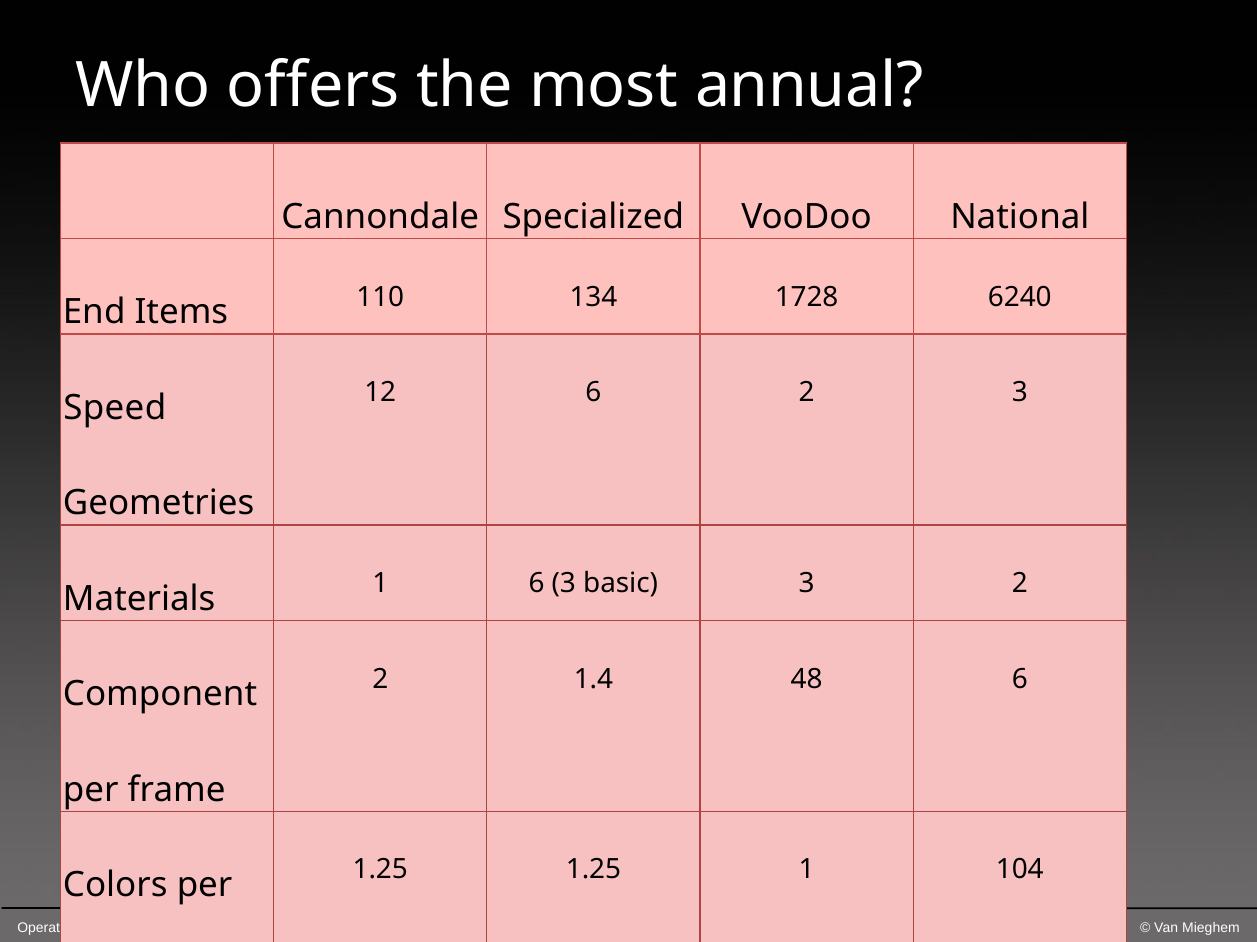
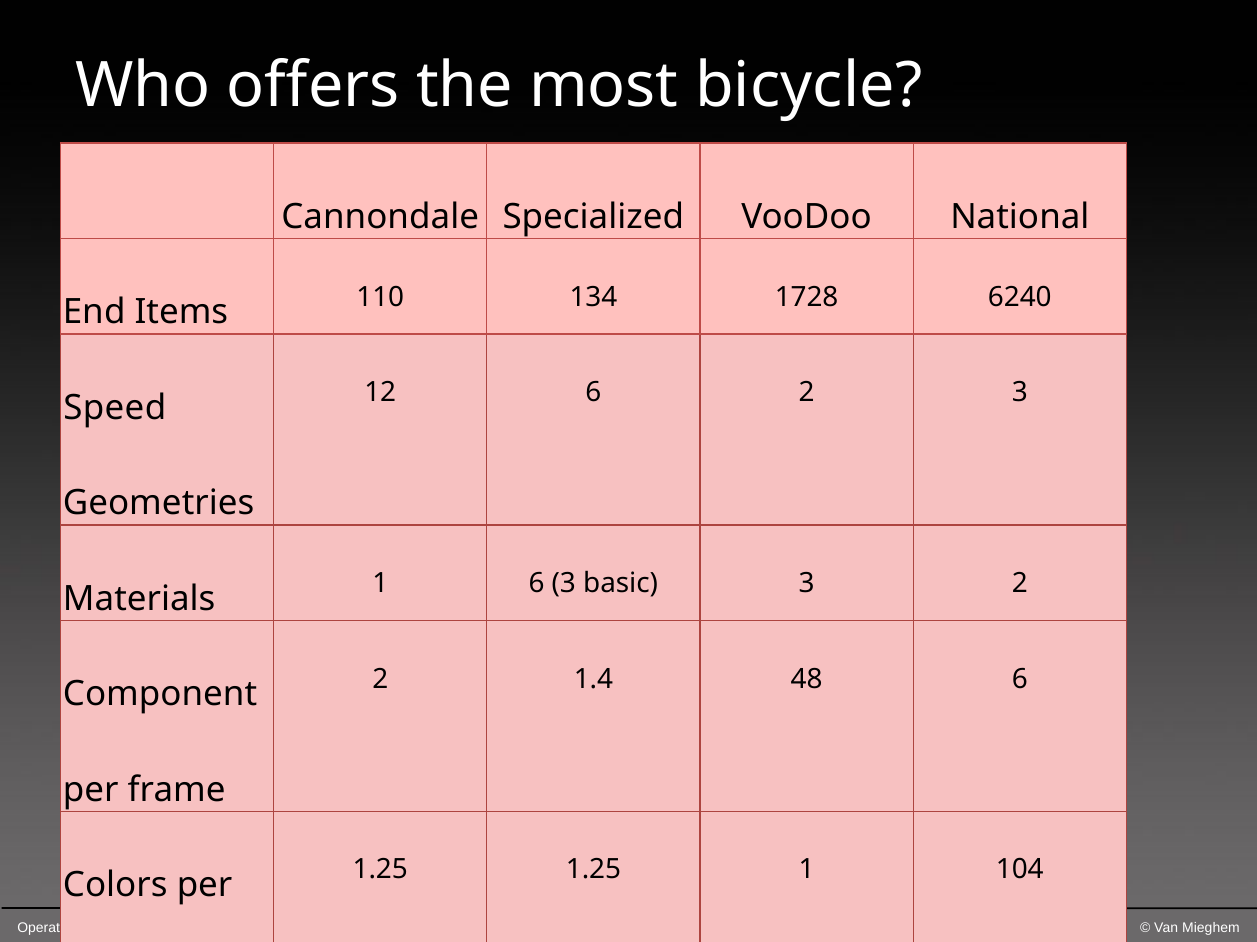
annual: annual -> bicycle
